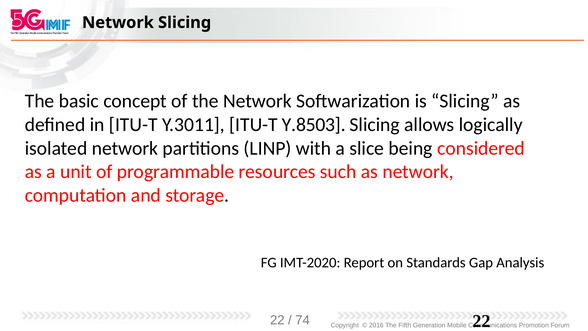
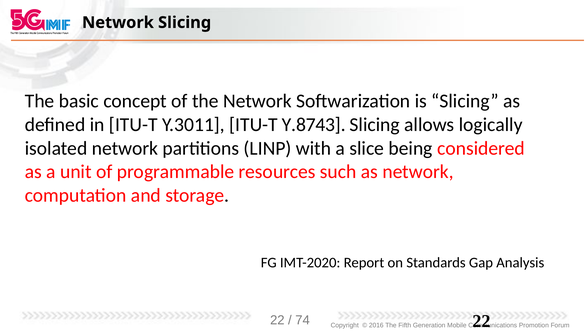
Y.8503: Y.8503 -> Y.8743
